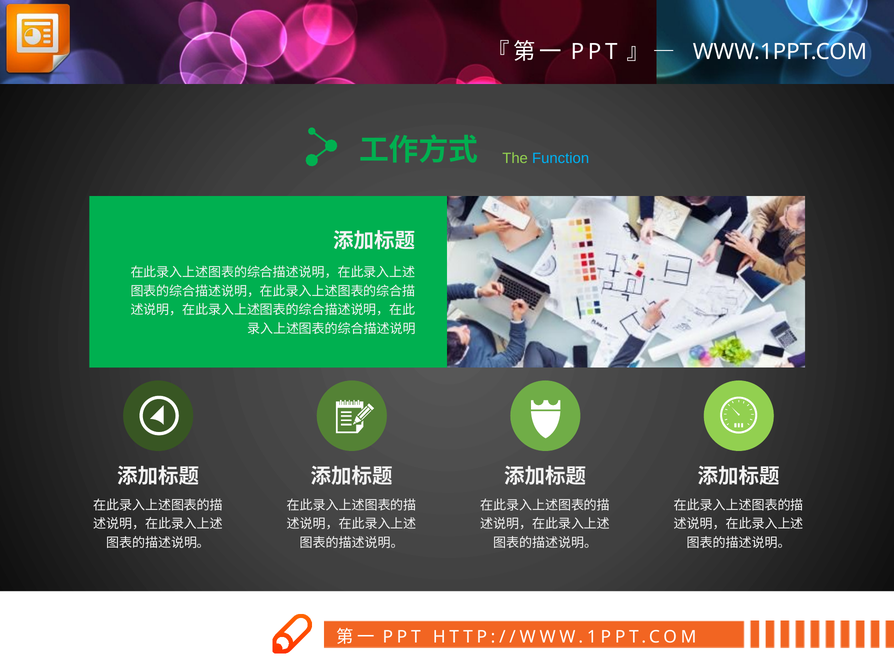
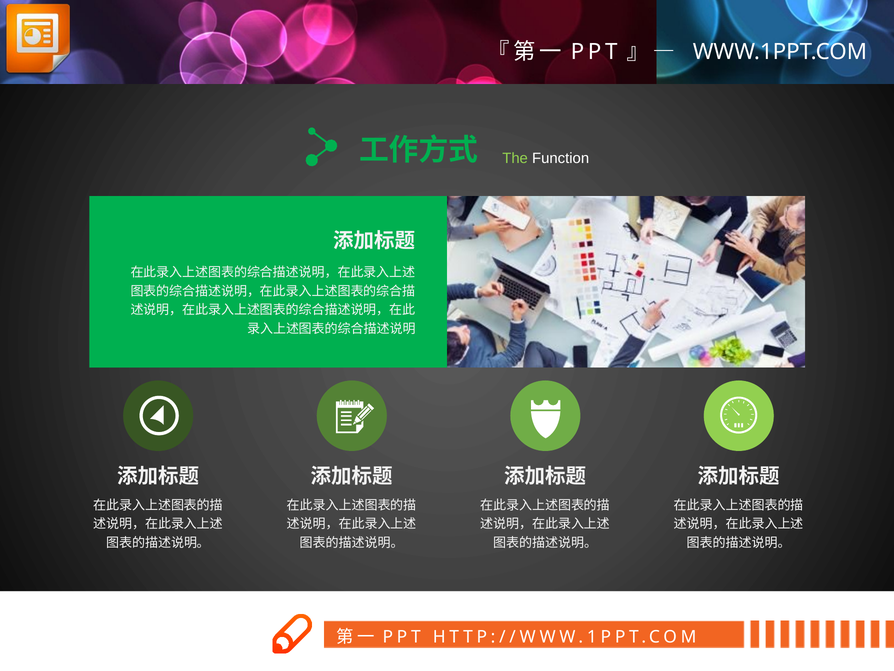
Function colour: light blue -> white
